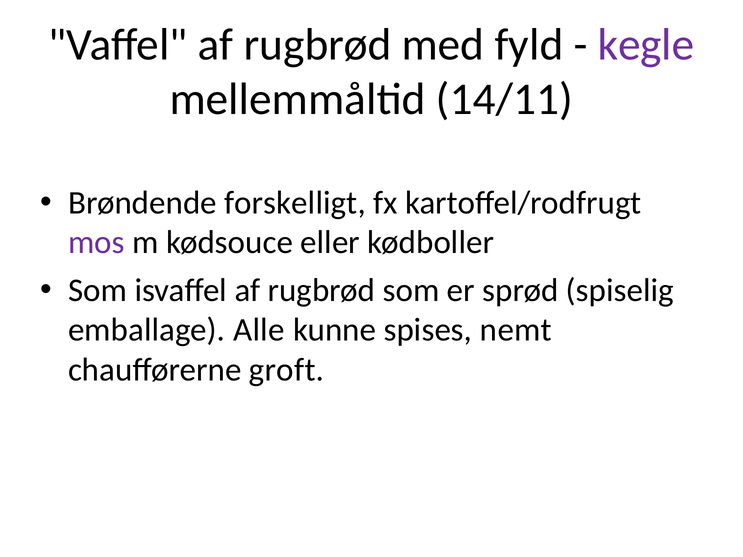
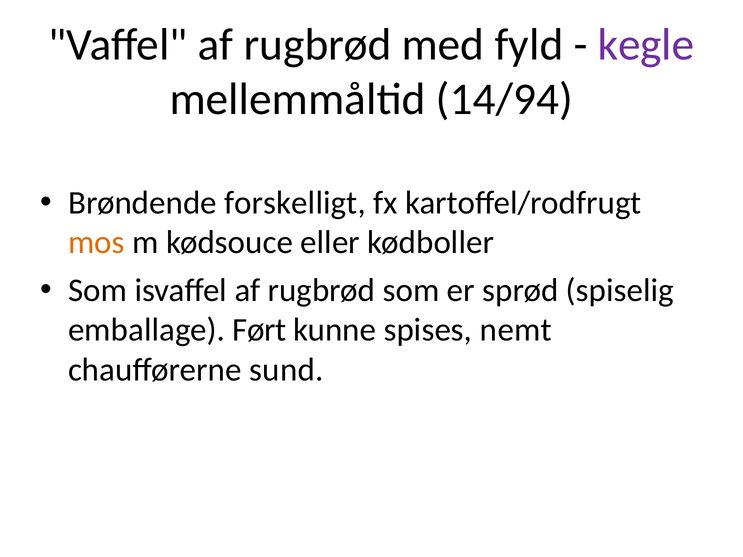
14/11: 14/11 -> 14/94
mos colour: purple -> orange
Alle: Alle -> Ført
groft: groft -> sund
